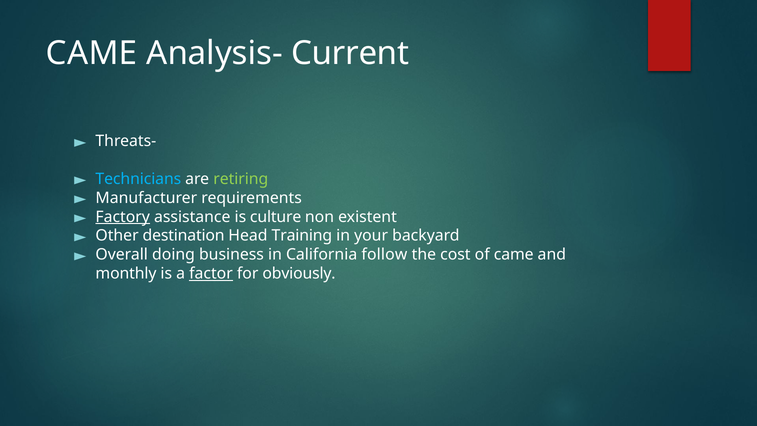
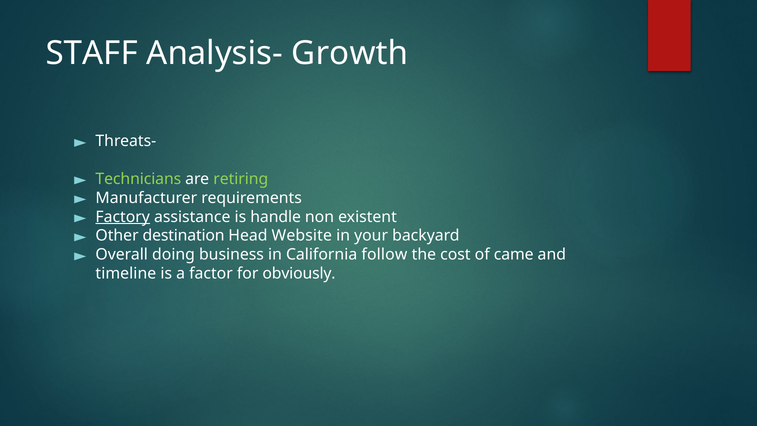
CAME at (92, 53): CAME -> STAFF
Current: Current -> Growth
Technicians colour: light blue -> light green
culture: culture -> handle
Training: Training -> Website
monthly: monthly -> timeline
factor underline: present -> none
